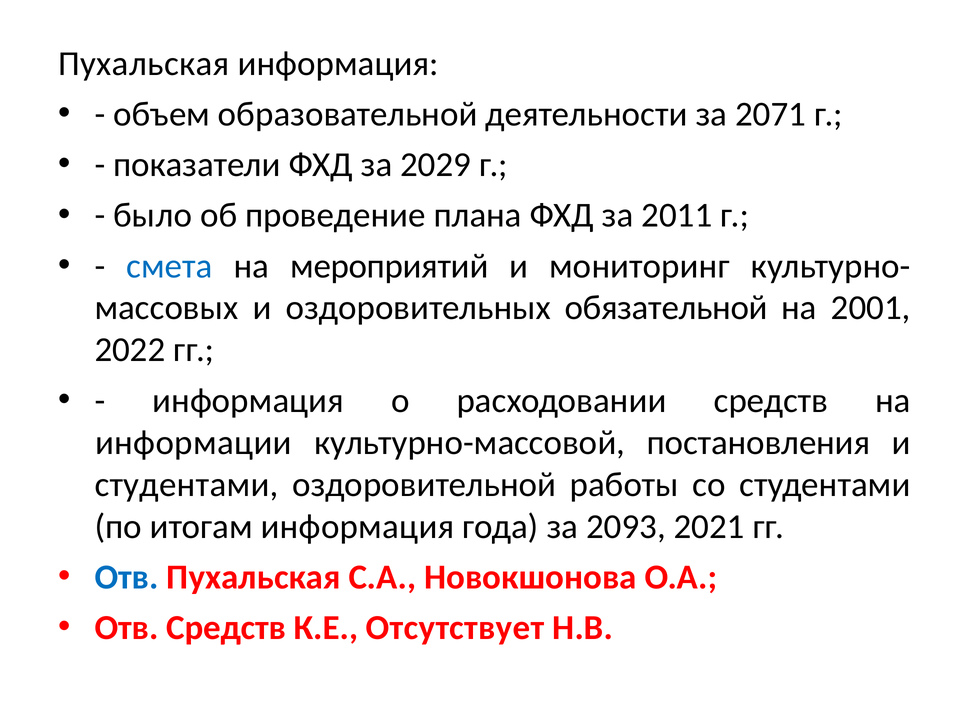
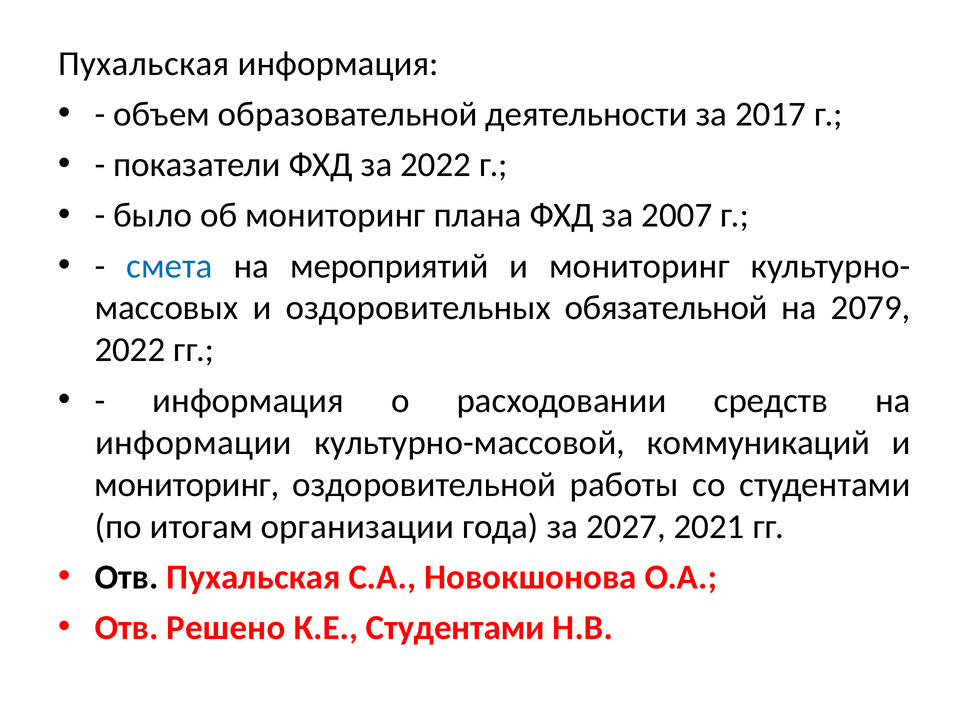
2071: 2071 -> 2017
за 2029: 2029 -> 2022
об проведение: проведение -> мониторинг
2011: 2011 -> 2007
2001: 2001 -> 2079
постановления: постановления -> коммуникаций
студентами at (186, 485): студентами -> мониторинг
итогам информация: информация -> организации
2093: 2093 -> 2027
Отв at (127, 577) colour: blue -> black
Отв Средств: Средств -> Решено
К.Е Отсутствует: Отсутствует -> Студентами
